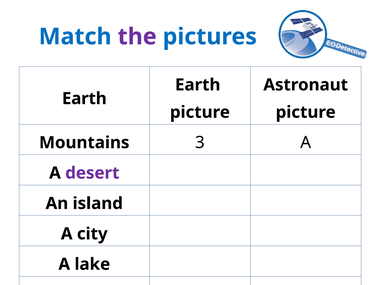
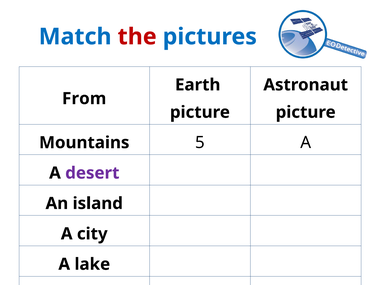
the colour: purple -> red
Earth at (84, 99): Earth -> From
3: 3 -> 5
